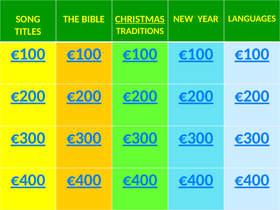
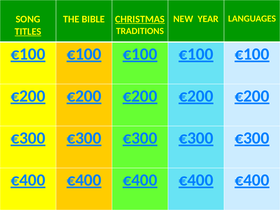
TITLES underline: none -> present
